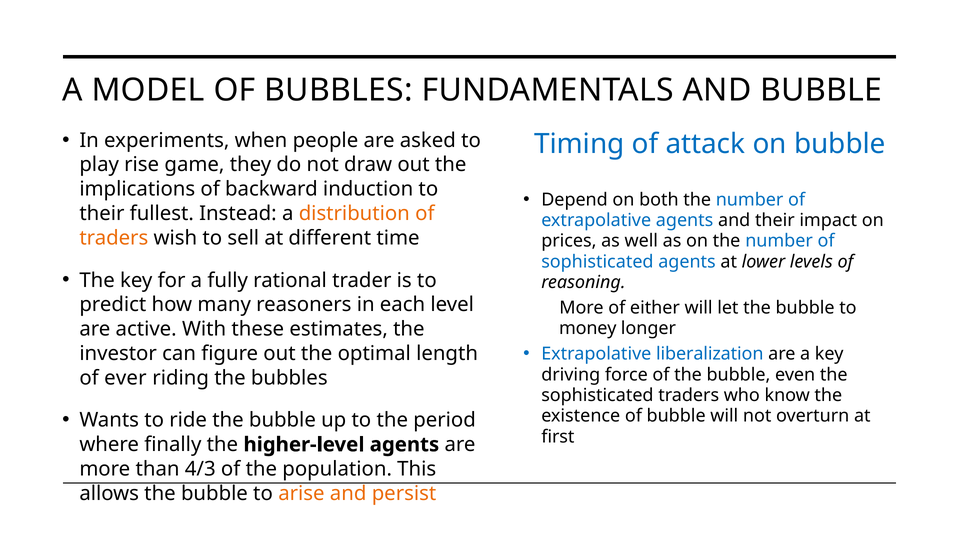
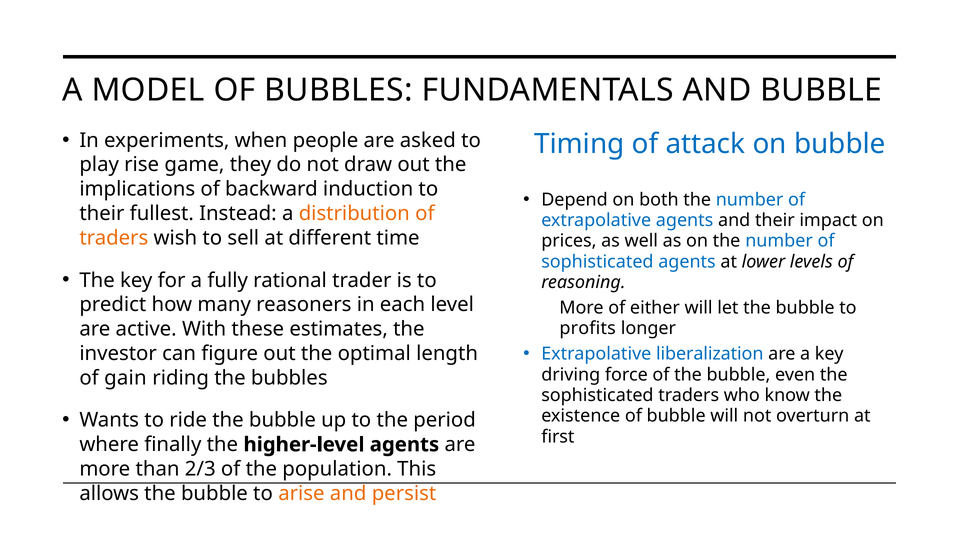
money: money -> profits
ever: ever -> gain
4/3: 4/3 -> 2/3
